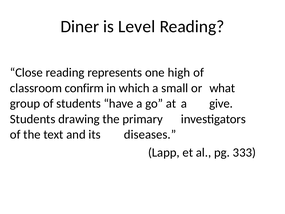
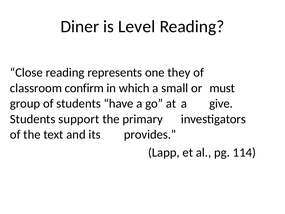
high: high -> they
what: what -> must
drawing: drawing -> support
diseases: diseases -> provides
333: 333 -> 114
